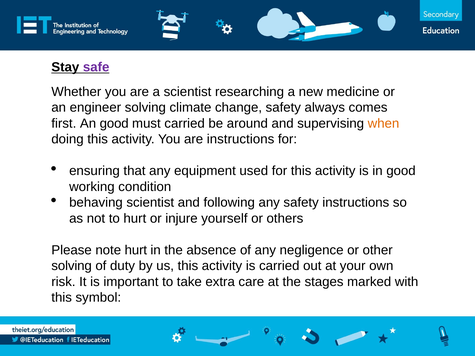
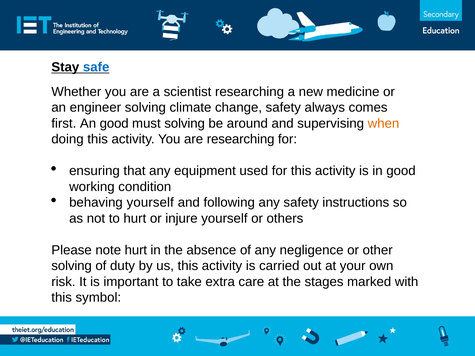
safe colour: purple -> blue
must carried: carried -> solving
are instructions: instructions -> researching
behaving scientist: scientist -> yourself
